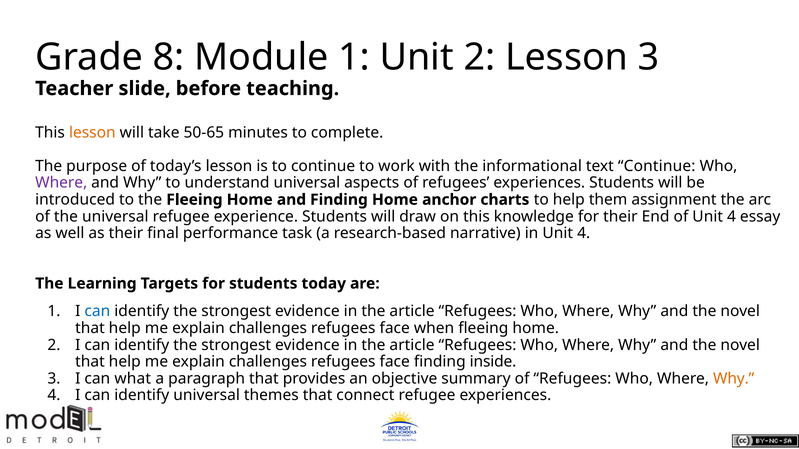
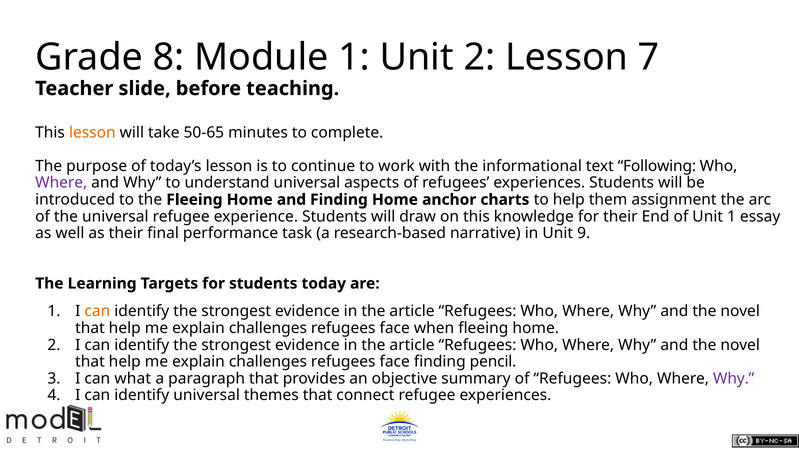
Lesson 3: 3 -> 7
text Continue: Continue -> Following
of Unit 4: 4 -> 1
in Unit 4: 4 -> 9
can at (97, 312) colour: blue -> orange
inside: inside -> pencil
Why at (734, 379) colour: orange -> purple
